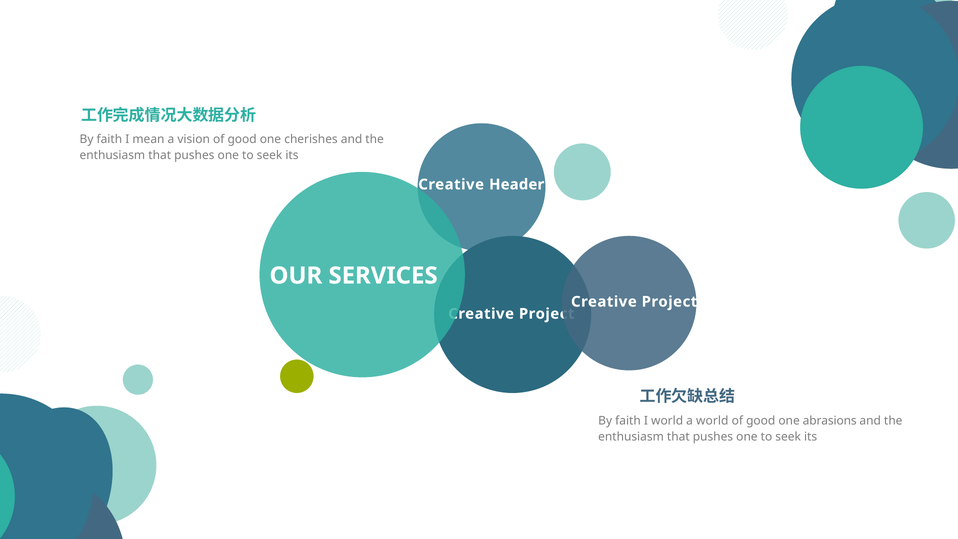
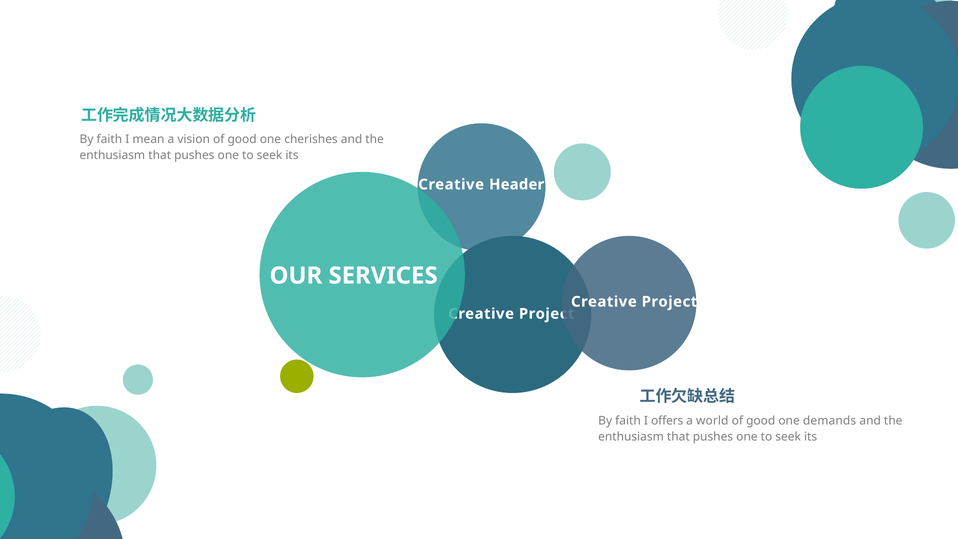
I world: world -> offers
abrasions: abrasions -> demands
